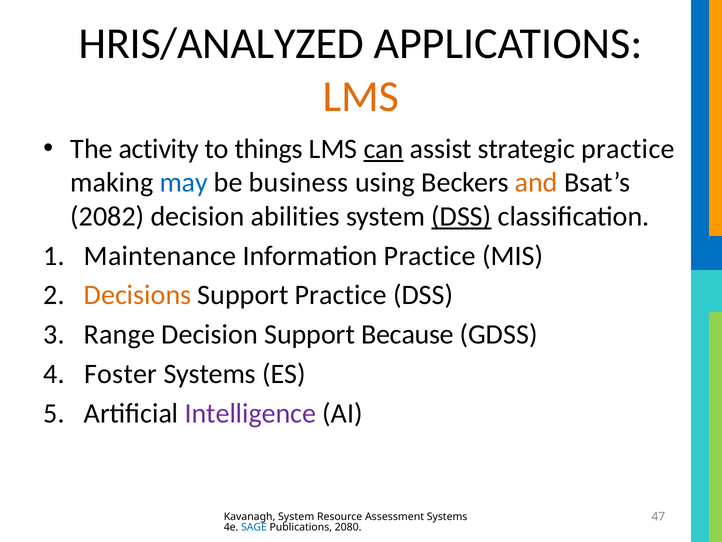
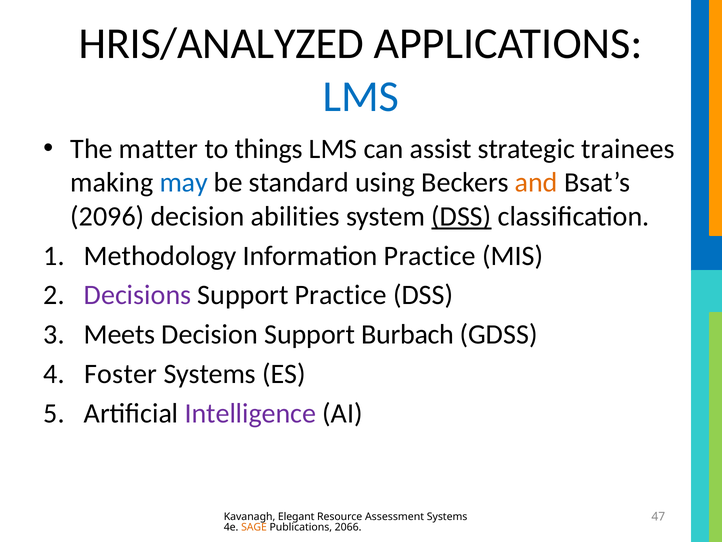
LMS at (361, 96) colour: orange -> blue
activity: activity -> matter
can underline: present -> none
strategic practice: practice -> trainees
business: business -> standard
2082: 2082 -> 2096
Maintenance: Maintenance -> Methodology
Decisions colour: orange -> purple
Range: Range -> Meets
Because: Because -> Burbach
Kavanagh System: System -> Elegant
SAGE colour: blue -> orange
2080: 2080 -> 2066
